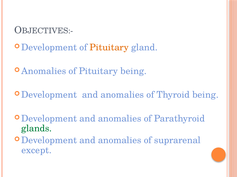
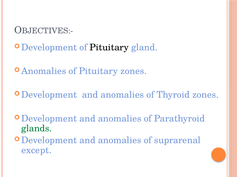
Pituitary at (109, 48) colour: orange -> black
Pituitary being: being -> zones
Thyroid being: being -> zones
